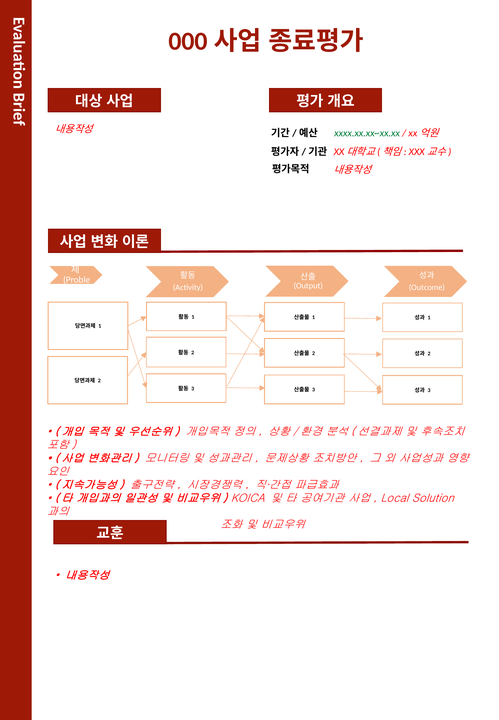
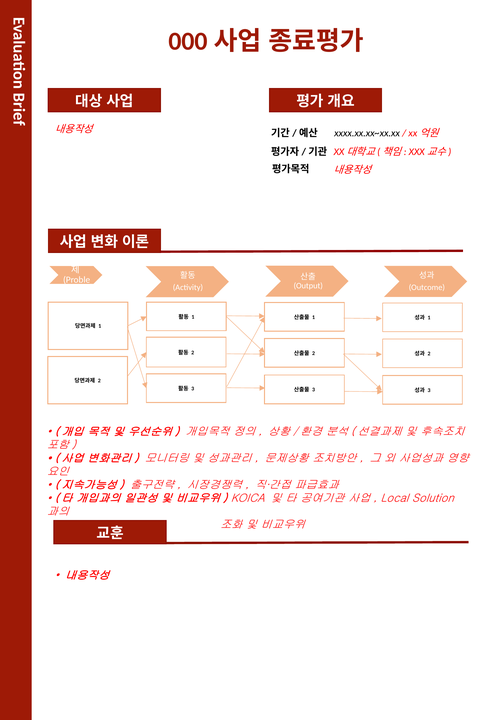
xxxx.xx.xx~xx.xx colour: green -> black
